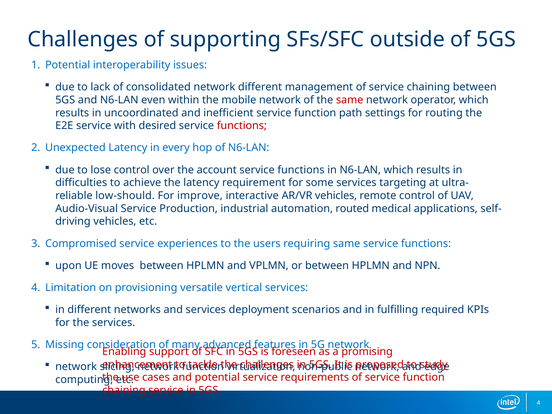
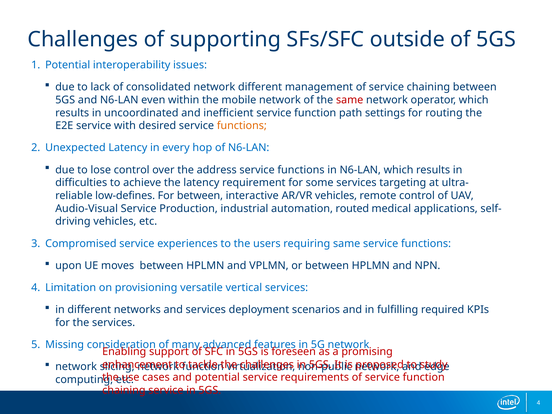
functions at (242, 126) colour: red -> orange
account: account -> address
low-should: low-should -> low-defines
For improve: improve -> between
